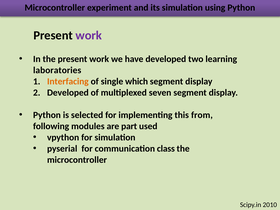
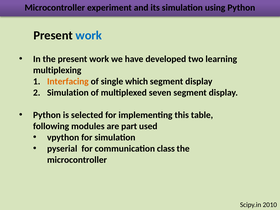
work at (89, 35) colour: purple -> blue
laboratories: laboratories -> multiplexing
Developed at (68, 93): Developed -> Simulation
from: from -> table
